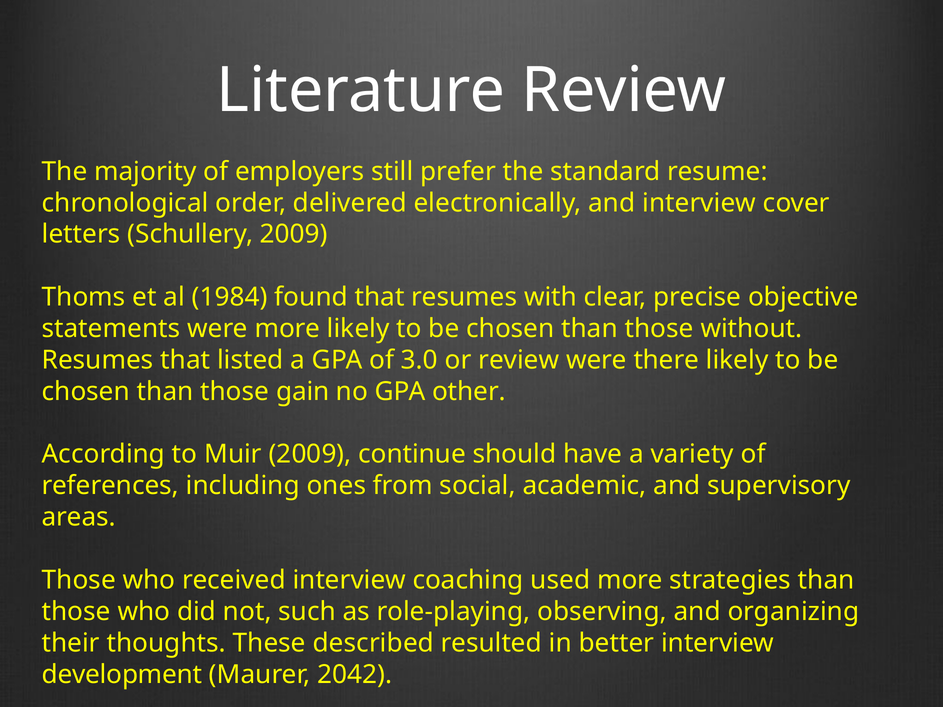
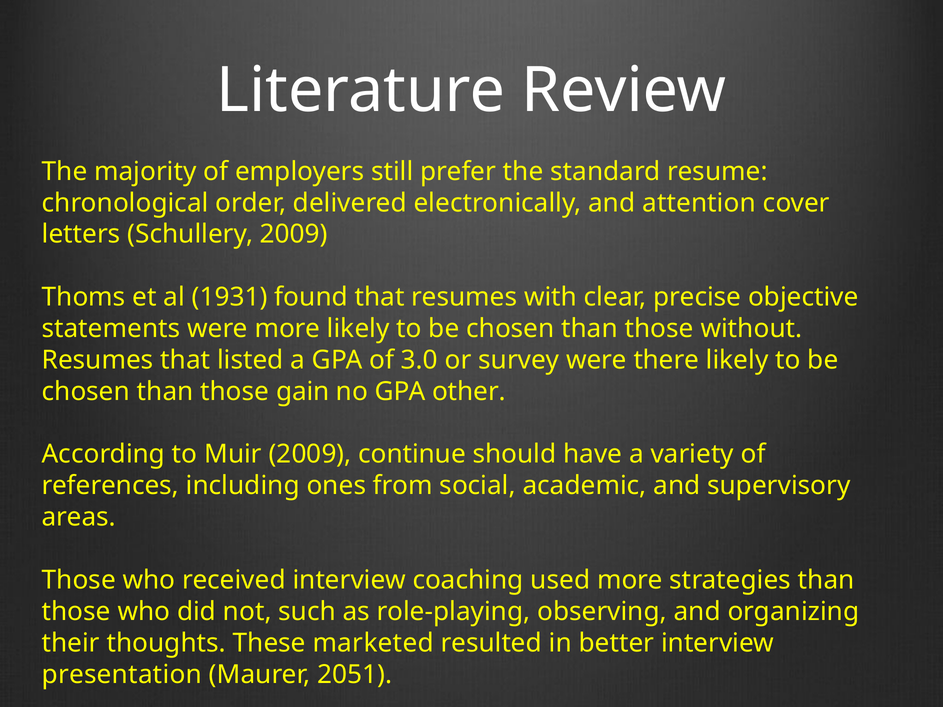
and interview: interview -> attention
1984: 1984 -> 1931
or review: review -> survey
described: described -> marketed
development: development -> presentation
2042: 2042 -> 2051
